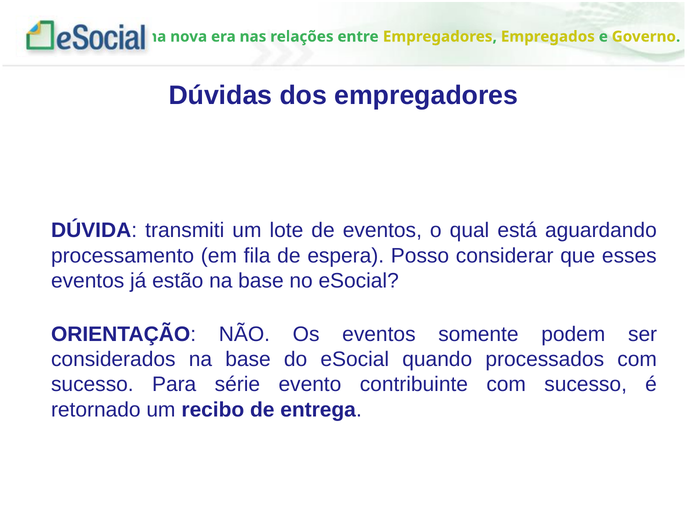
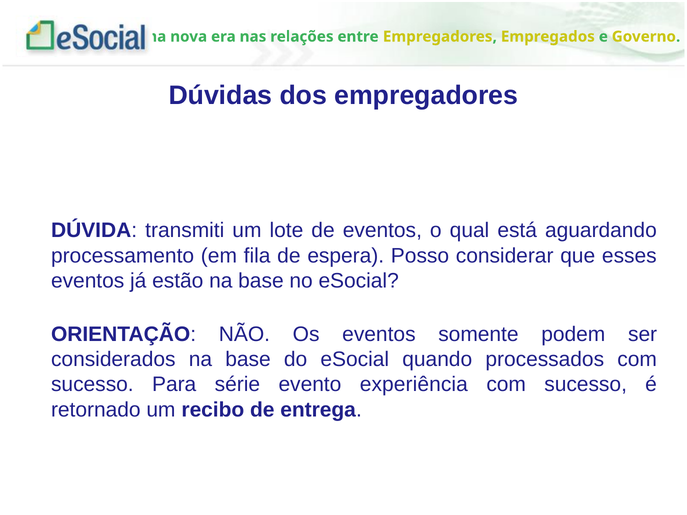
contribuinte: contribuinte -> experiência
